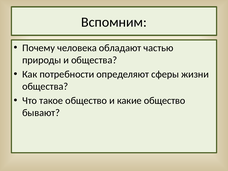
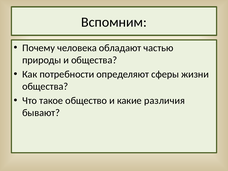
какие общество: общество -> различия
